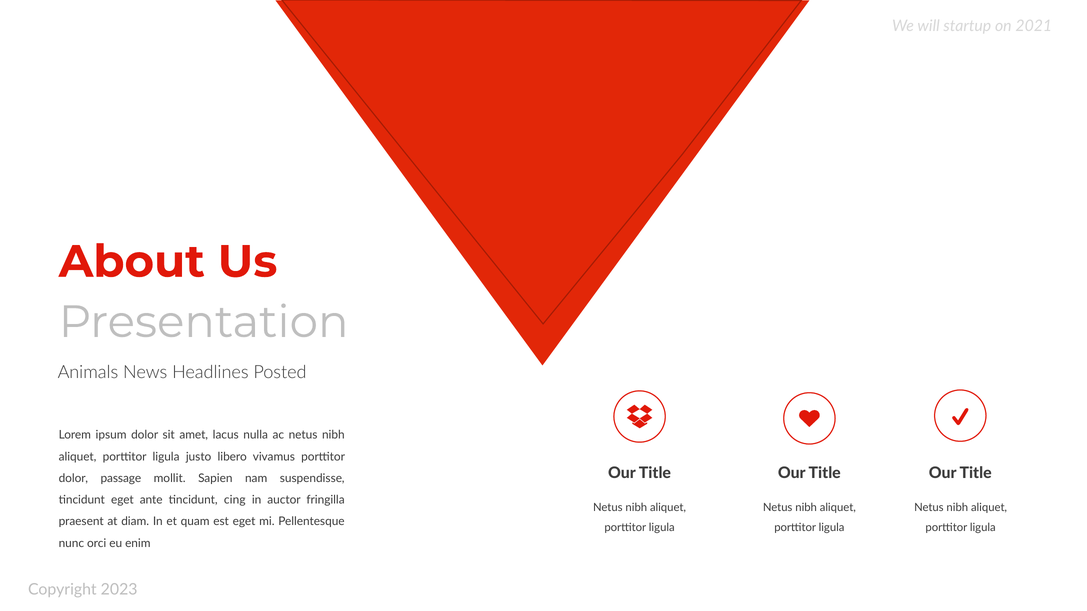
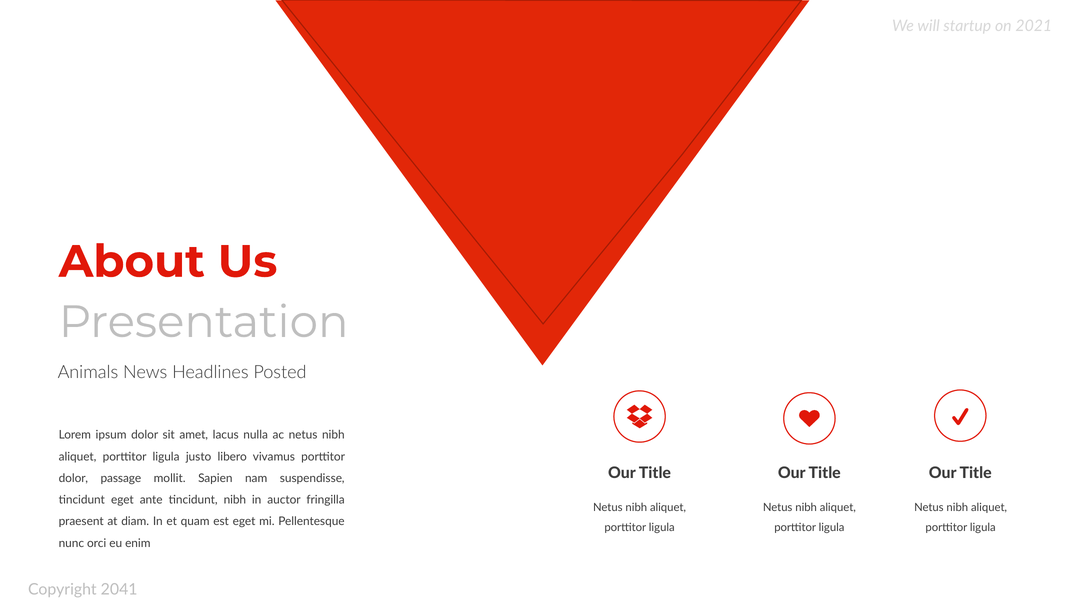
tincidunt cing: cing -> nibh
2023: 2023 -> 2041
